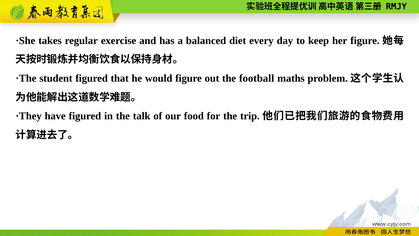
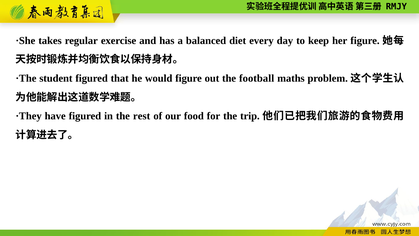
talk: talk -> rest
